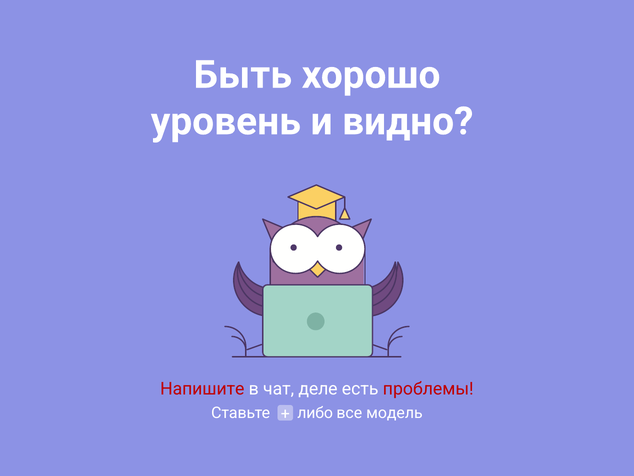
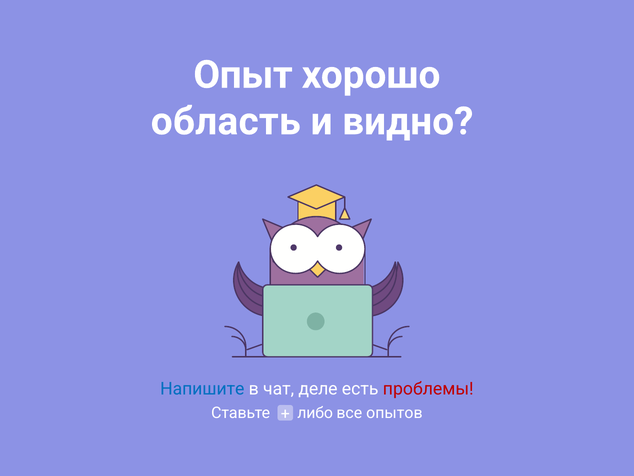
Быть: Быть -> Опыт
уровень: уровень -> область
Напишите colour: red -> blue
модель: модель -> опытов
